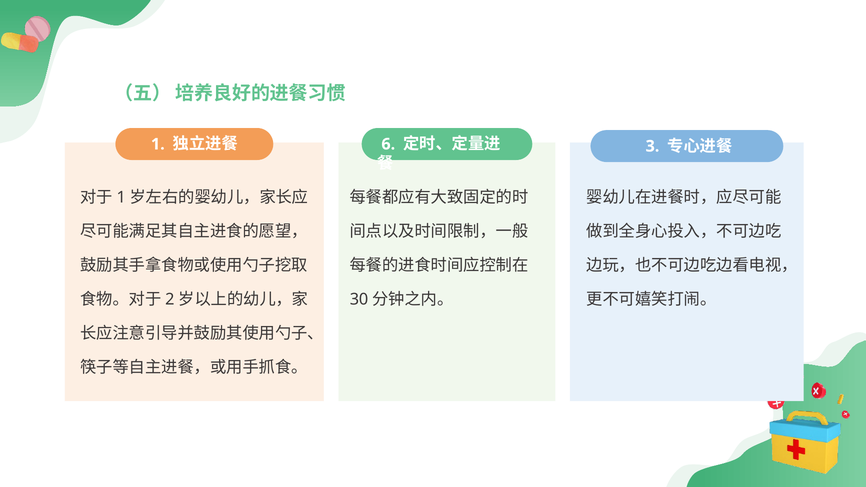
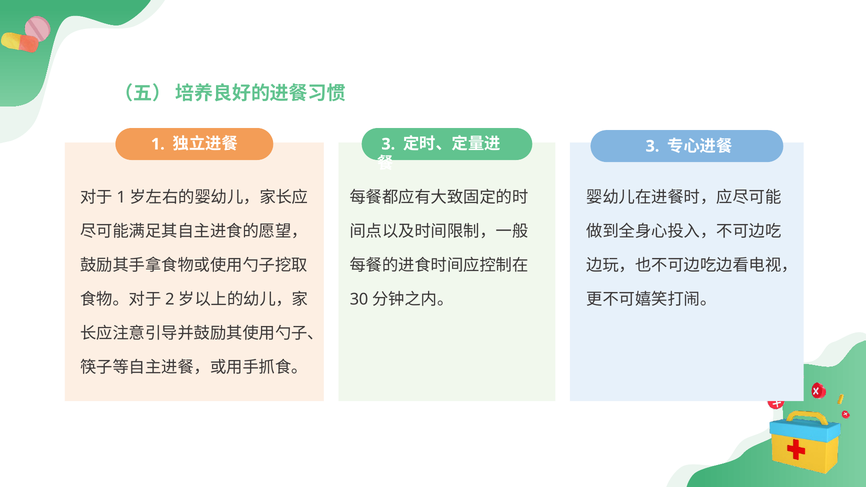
6 at (388, 144): 6 -> 3
